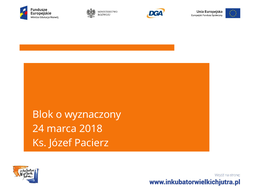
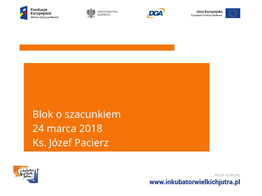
wyznaczony: wyznaczony -> szacunkiem
